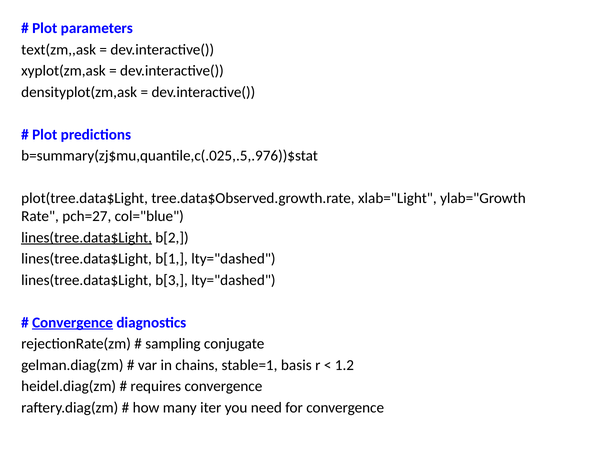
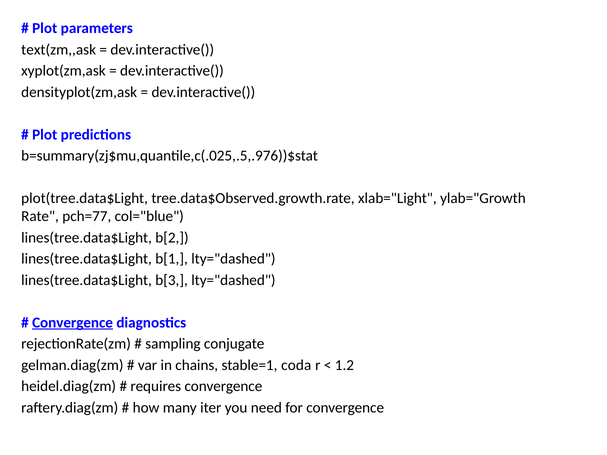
pch=27: pch=27 -> pch=77
lines(tree.data$Light at (87, 238) underline: present -> none
basis: basis -> coda
